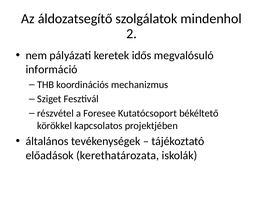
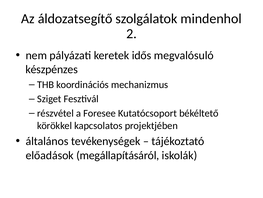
információ: információ -> készpénzes
kerethatározata: kerethatározata -> megállapításáról
